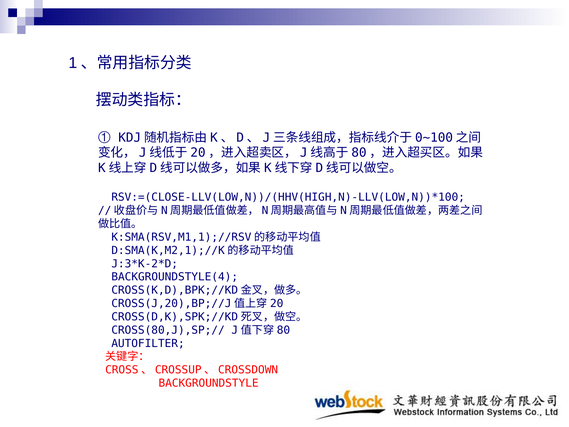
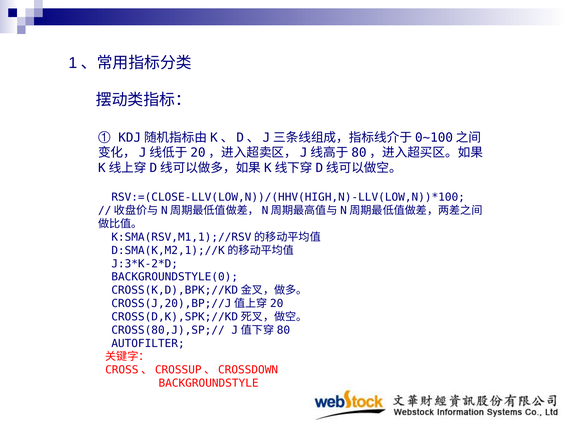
BACKGROUNDSTYLE(4: BACKGROUNDSTYLE(4 -> BACKGROUNDSTYLE(0
